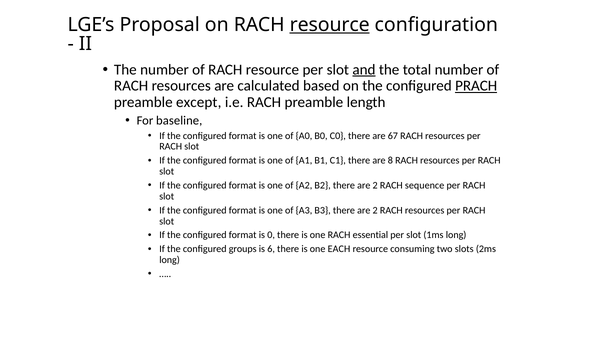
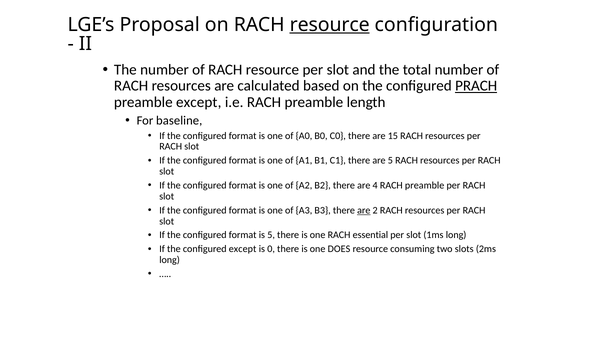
and underline: present -> none
67: 67 -> 15
are 8: 8 -> 5
B2 there are 2: 2 -> 4
sequence at (425, 185): sequence -> preamble
are at (364, 210) underline: none -> present
is 0: 0 -> 5
configured groups: groups -> except
6: 6 -> 0
EACH: EACH -> DOES
